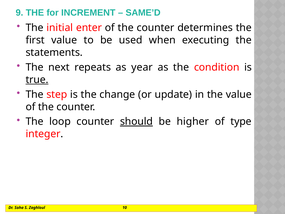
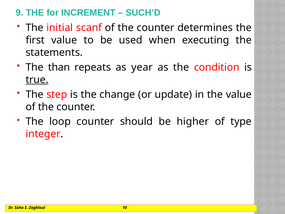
SAME’D: SAME’D -> SUCH’D
enter: enter -> scanf
next: next -> than
should underline: present -> none
